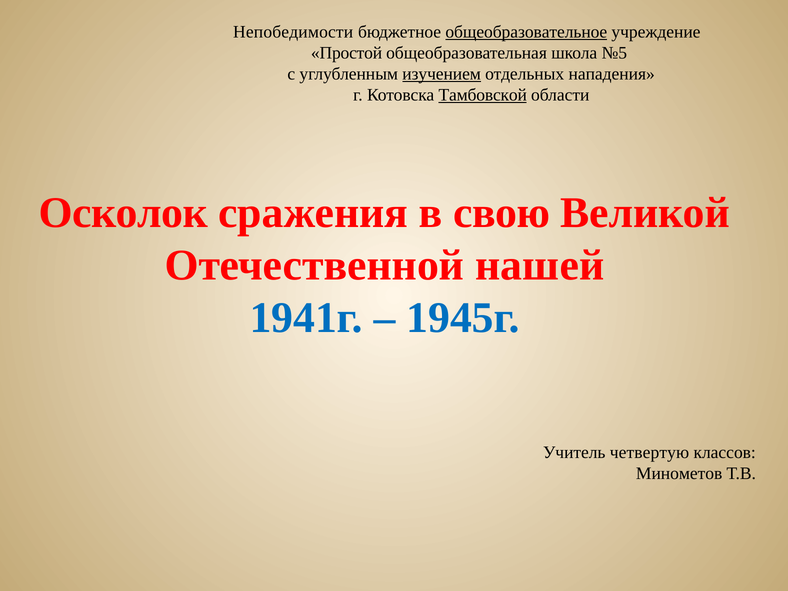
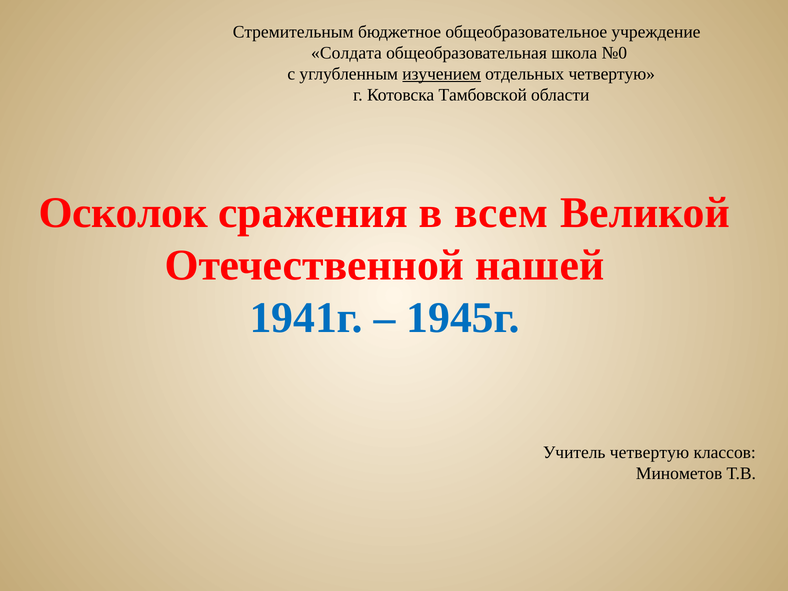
Непобедимости: Непобедимости -> Стремительным
общеобразовательное underline: present -> none
Простой: Простой -> Солдата
№5: №5 -> №0
отдельных нападения: нападения -> четвертую
Тамбовской underline: present -> none
свою: свою -> всем
